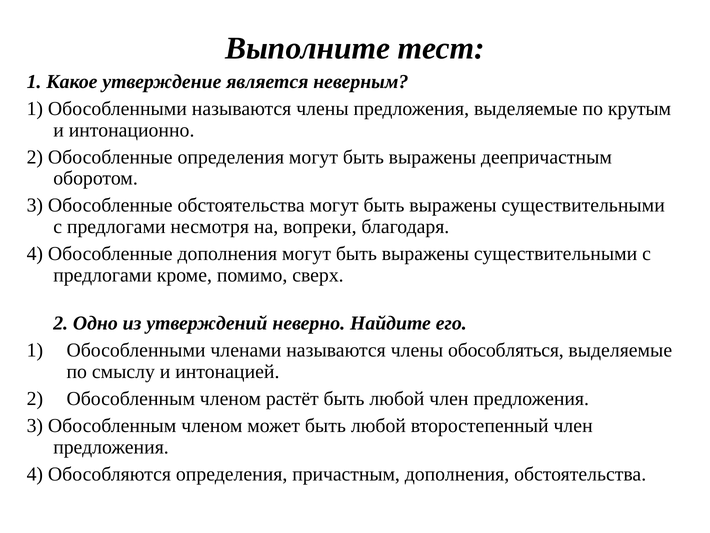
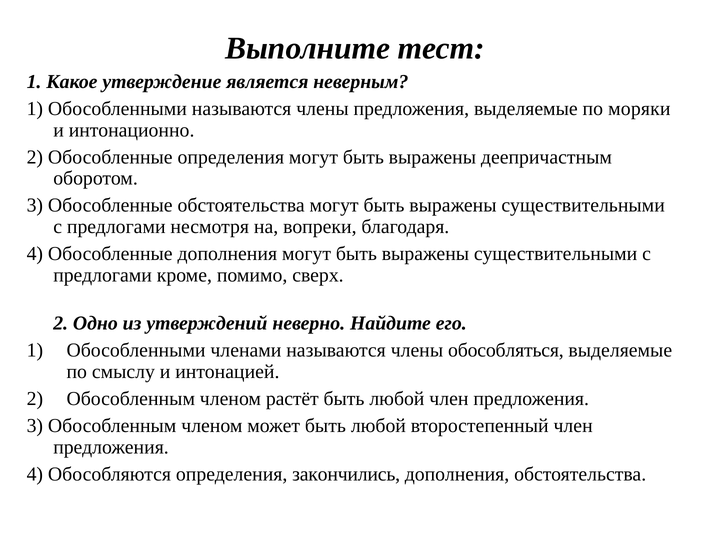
крутым: крутым -> моряки
причастным: причастным -> закончились
